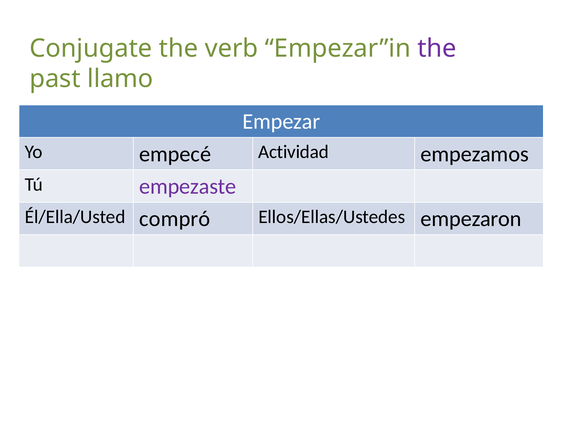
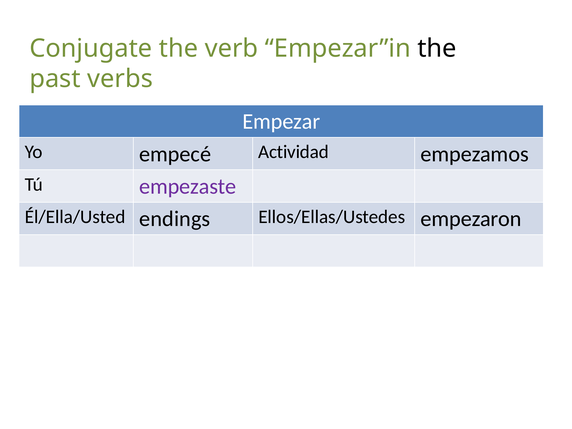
the at (437, 48) colour: purple -> black
llamo: llamo -> verbs
compró: compró -> endings
